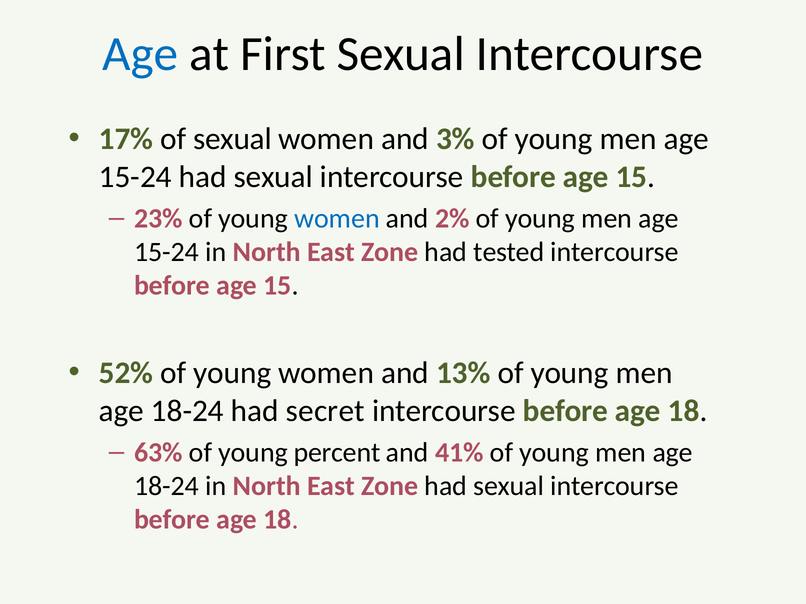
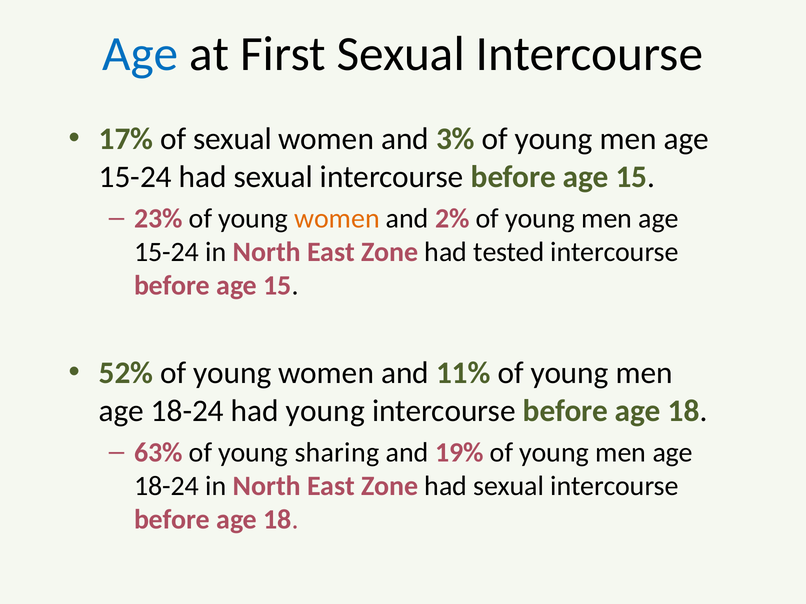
women at (337, 219) colour: blue -> orange
13%: 13% -> 11%
had secret: secret -> young
percent: percent -> sharing
41%: 41% -> 19%
